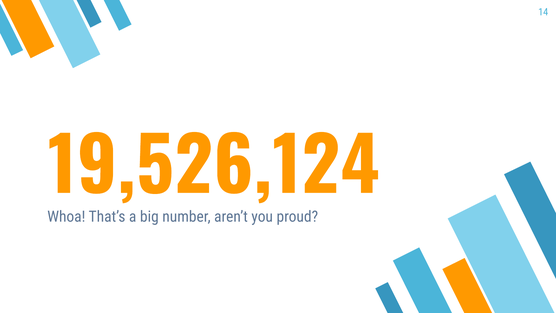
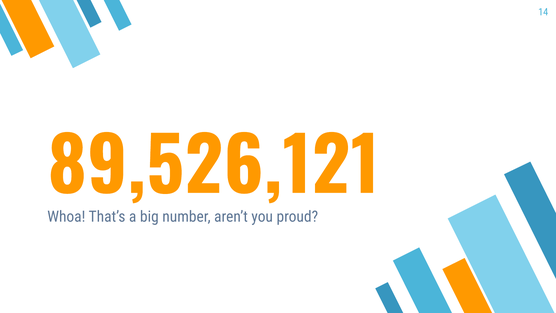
19,526,124: 19,526,124 -> 89,526,121
